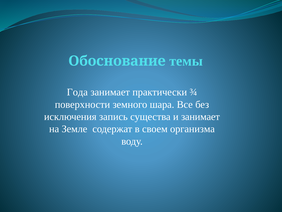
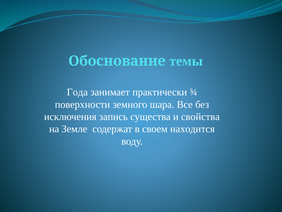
и занимает: занимает -> свойства
организма: организма -> находится
